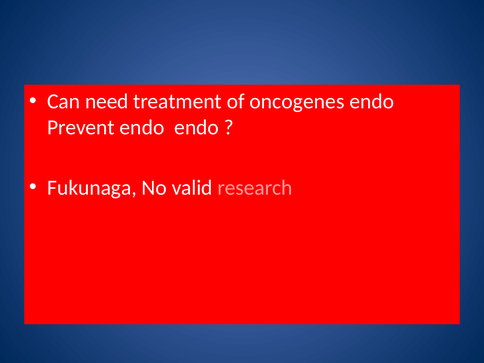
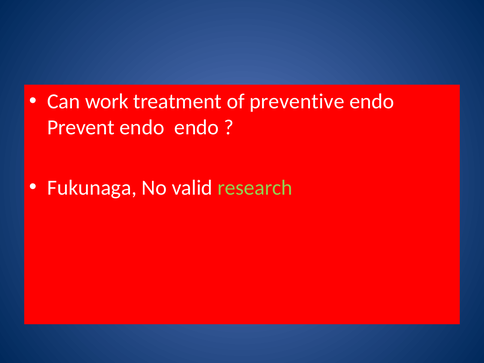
need: need -> work
oncogenes: oncogenes -> preventive
research colour: pink -> light green
